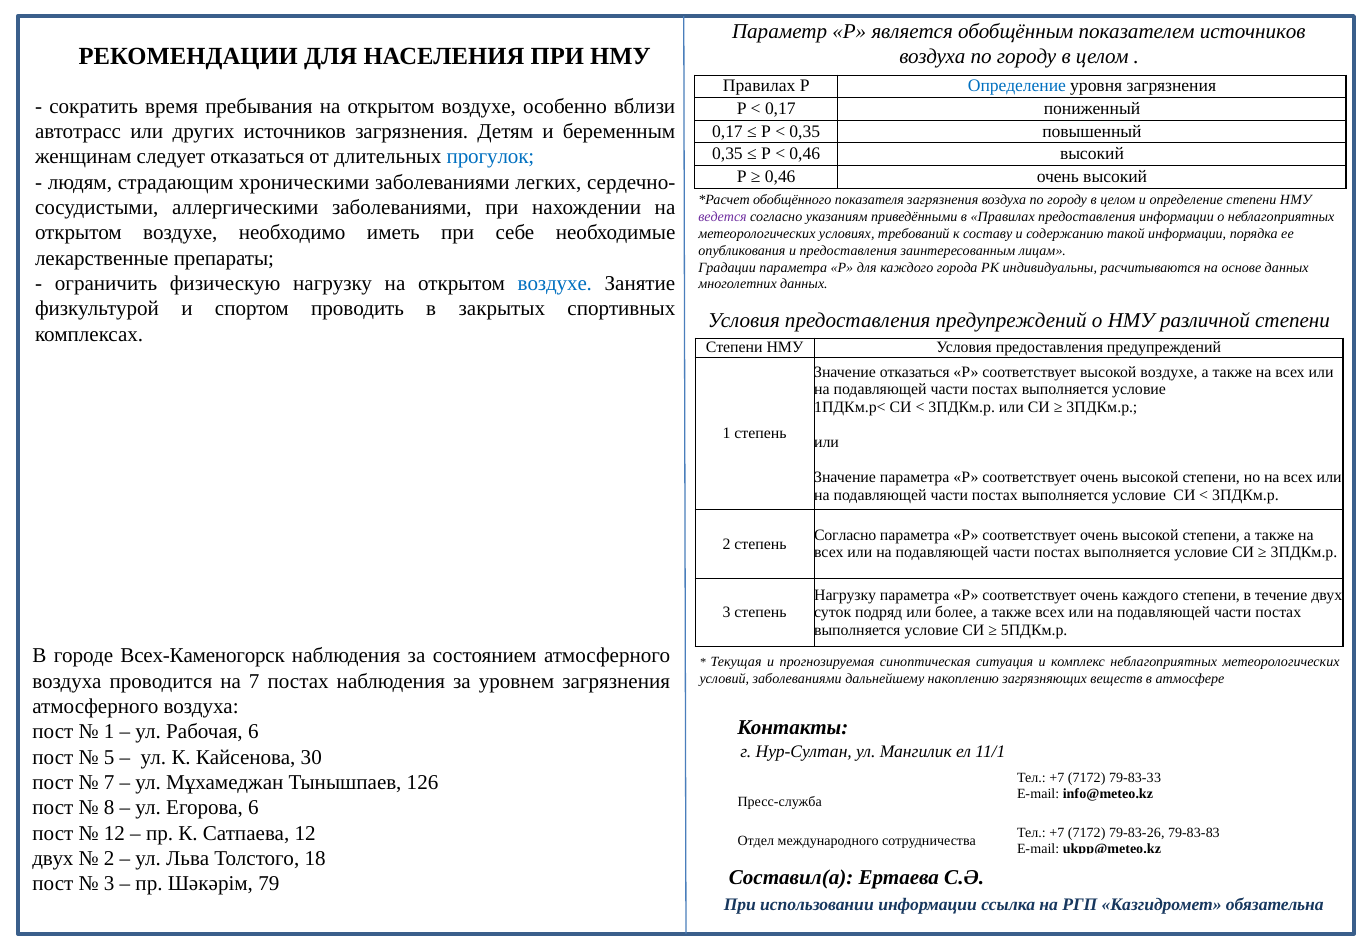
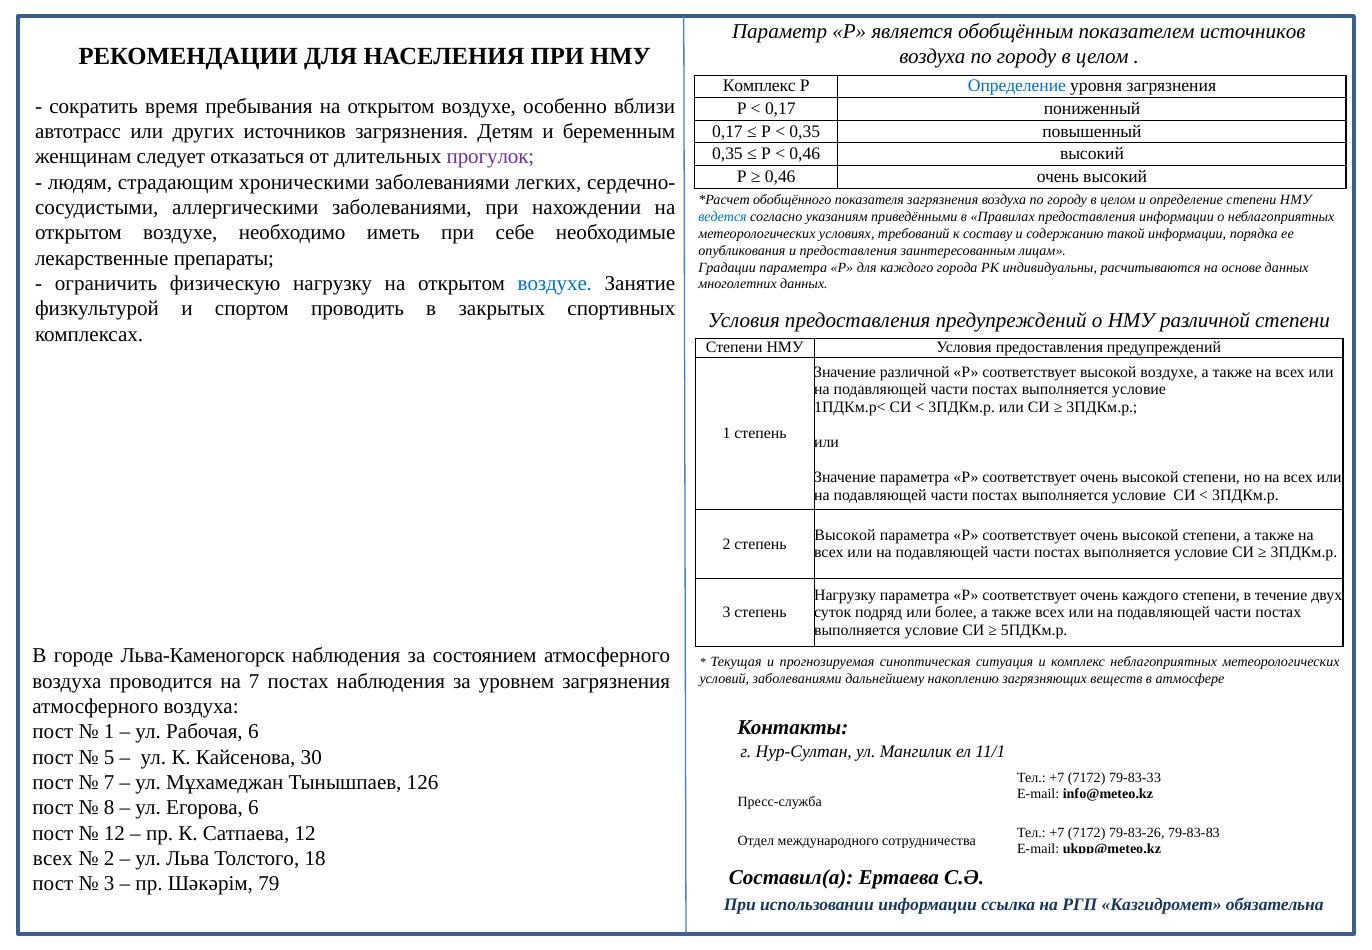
Правилах at (759, 86): Правилах -> Комплекс
прогулок colour: blue -> purple
ведется colour: purple -> blue
Значение отказаться: отказаться -> различной
Согласно at (845, 535): Согласно -> Высокой
Всех-Каменогорск: Всех-Каменогорск -> Льва-Каменогорск
двух at (53, 858): двух -> всех
